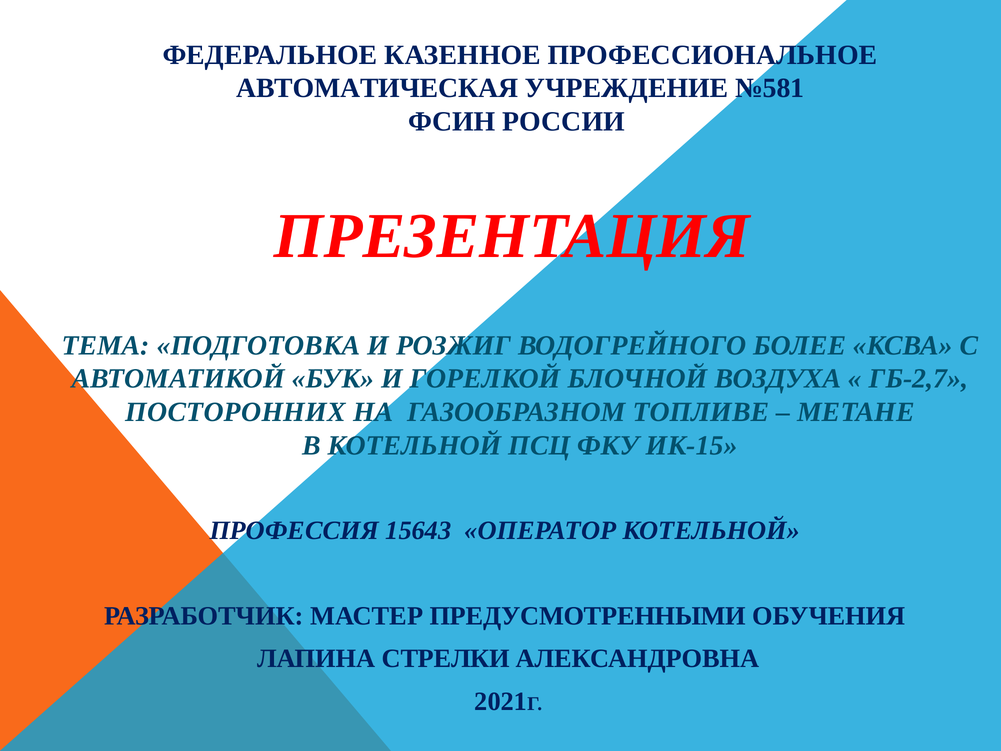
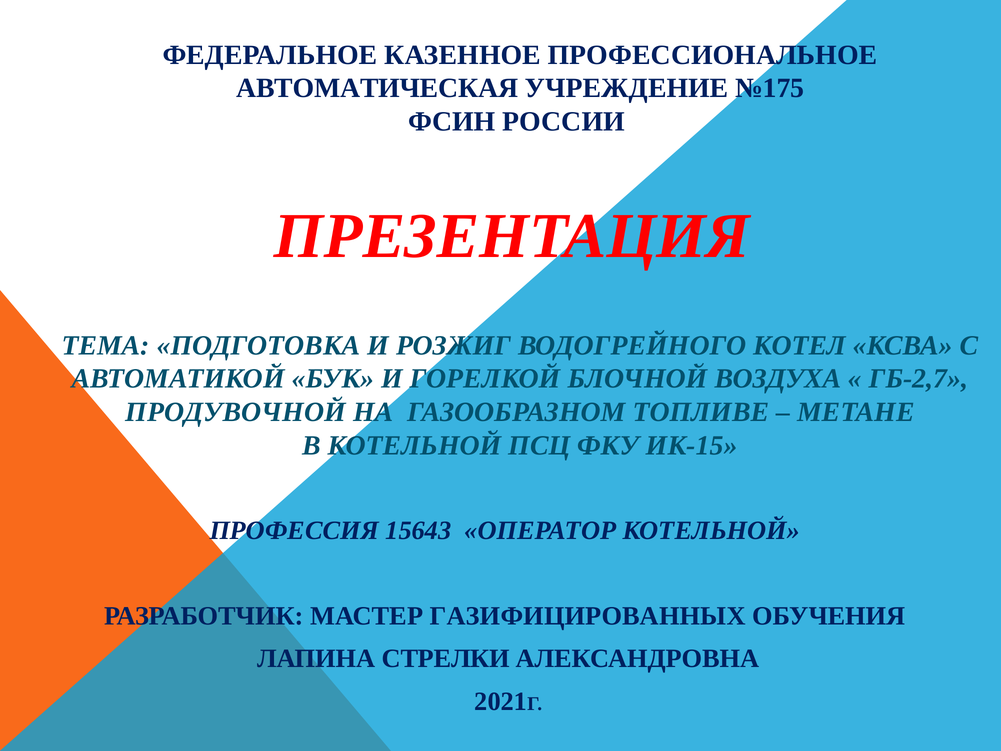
№581: №581 -> №175
БОЛЕЕ: БОЛЕЕ -> КОТЕЛ
ПОСТОРОННИХ: ПОСТОРОННИХ -> ПРОДУВОЧНОЙ
ПРЕДУСМОТРЕННЫМИ: ПРЕДУСМОТРЕННЫМИ -> ГАЗИФИЦИРОВАННЫХ
